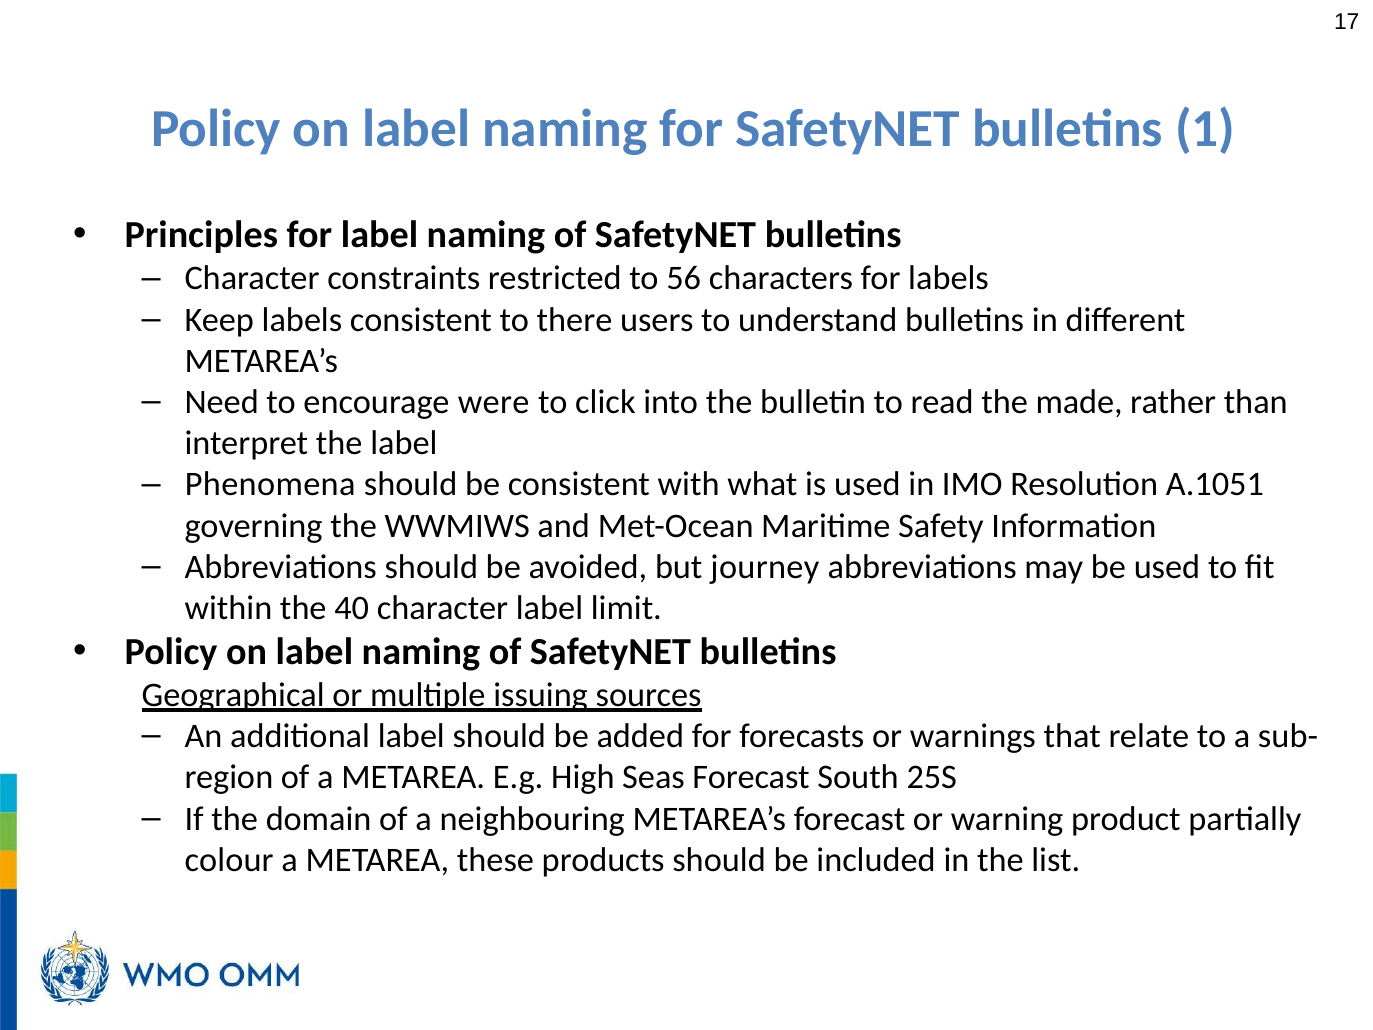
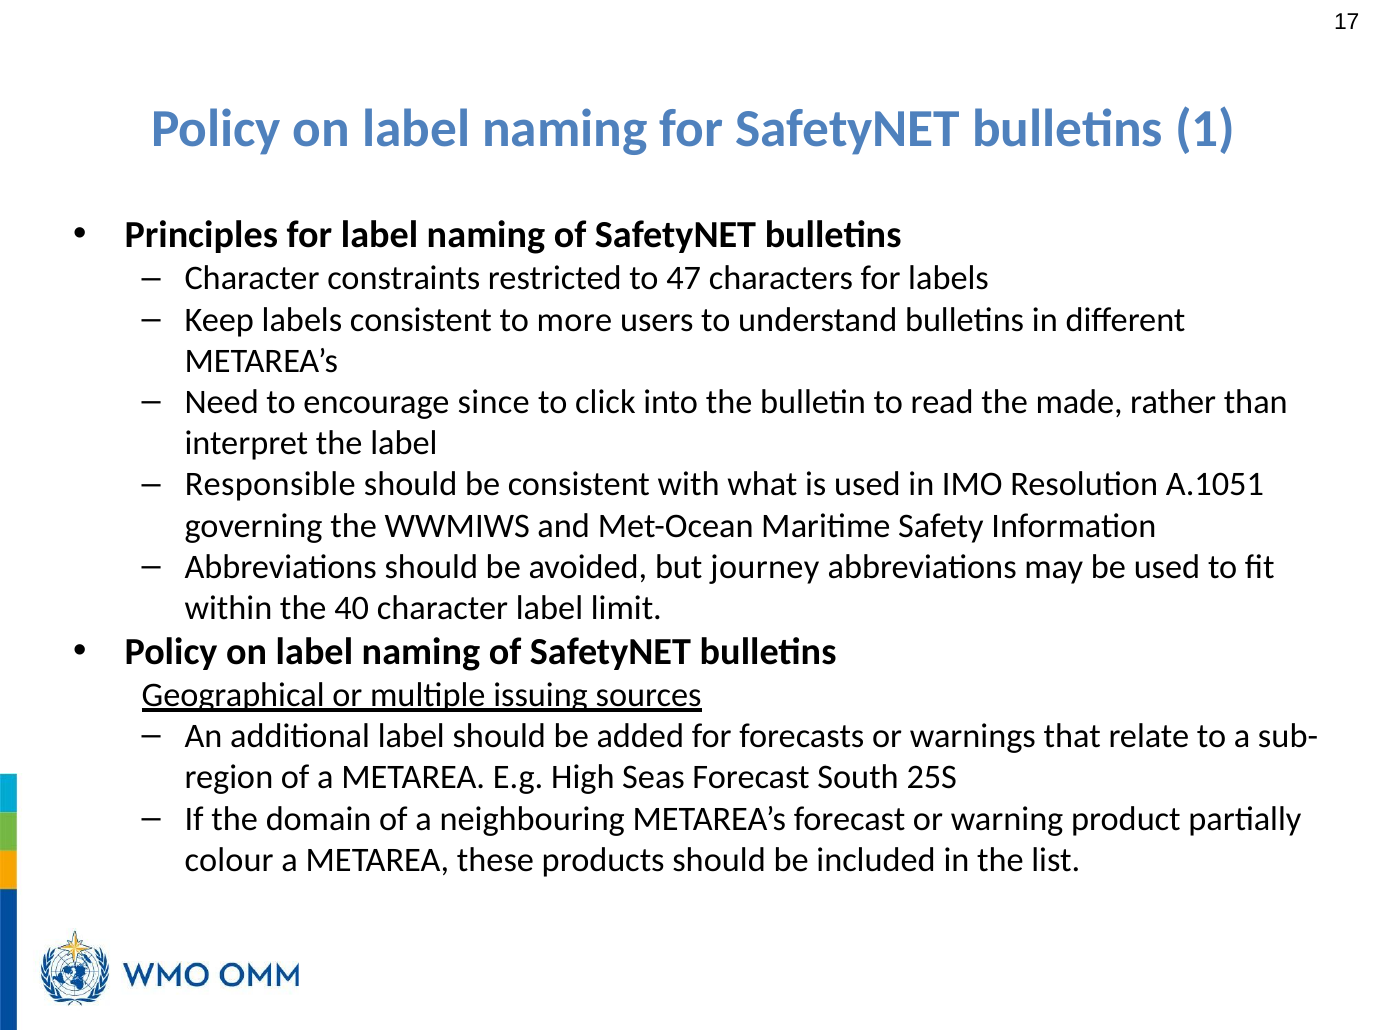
56: 56 -> 47
there: there -> more
were: were -> since
Phenomena: Phenomena -> Responsible
